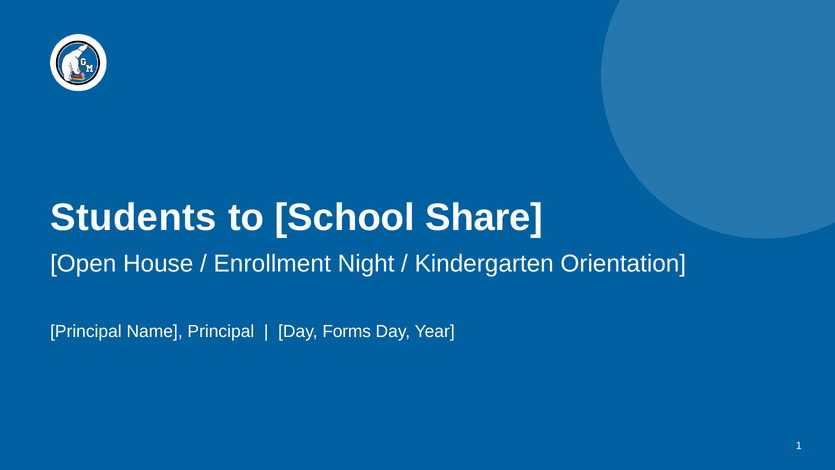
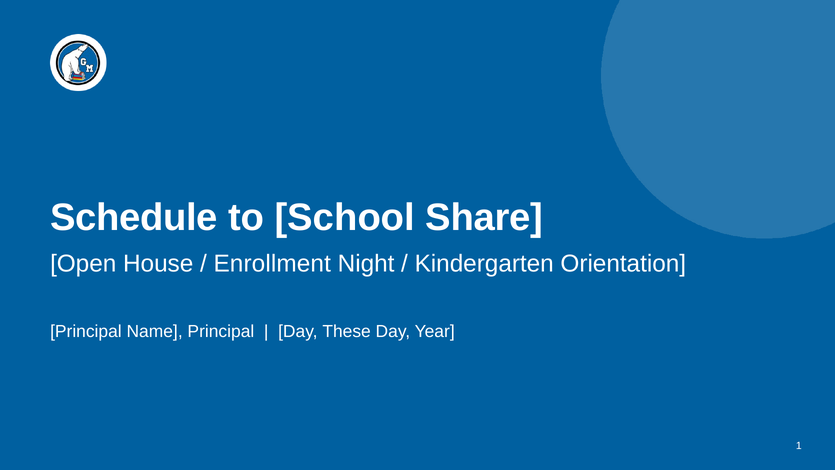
Students: Students -> Schedule
Forms: Forms -> These
